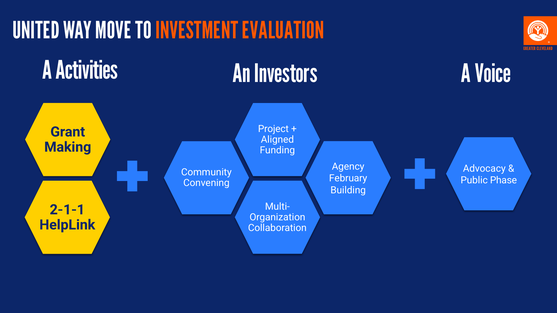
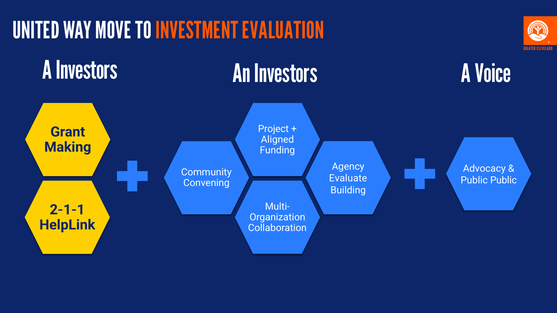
A Activities: Activities -> Investors
February: February -> Evaluate
Public Phase: Phase -> Public
